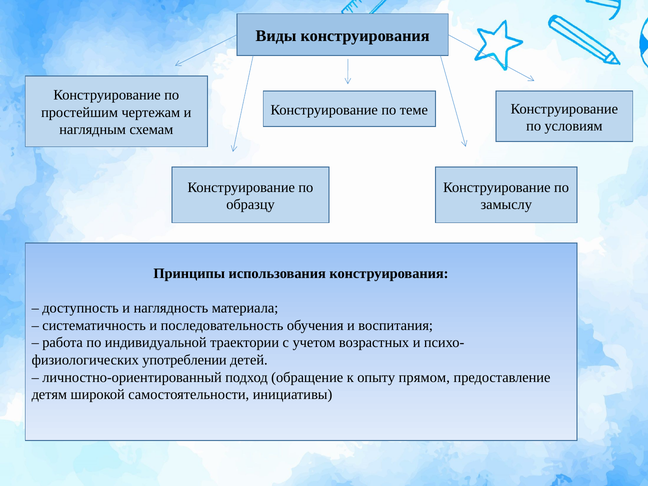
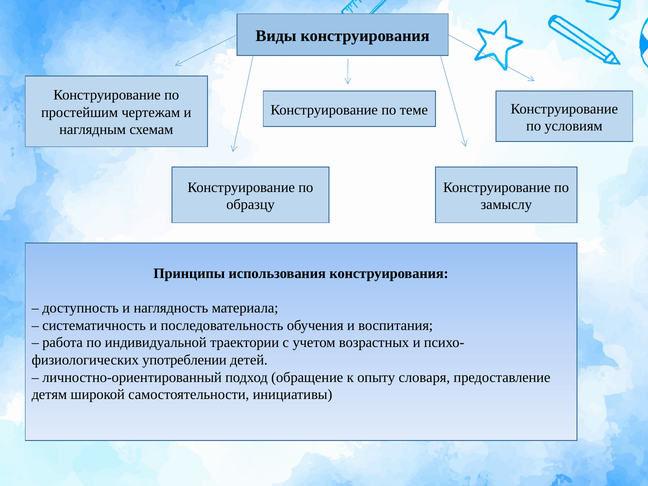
прямом: прямом -> словаря
